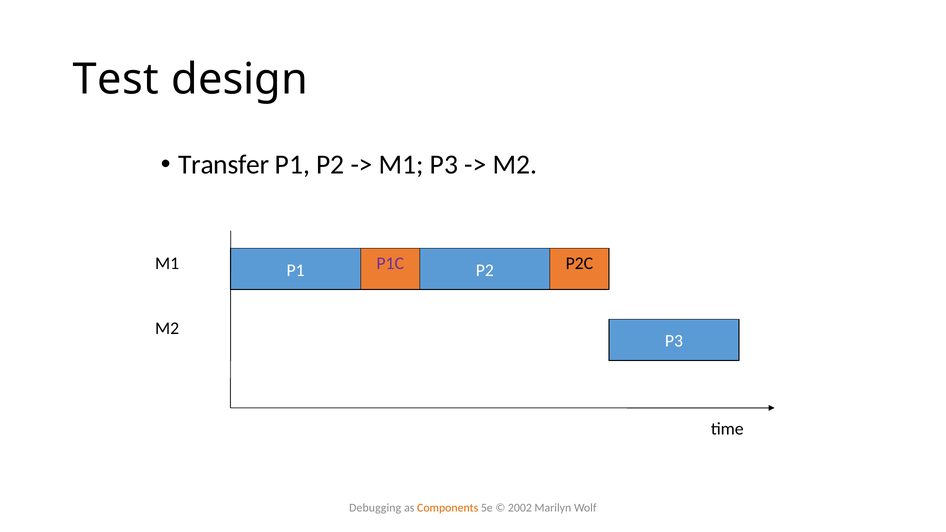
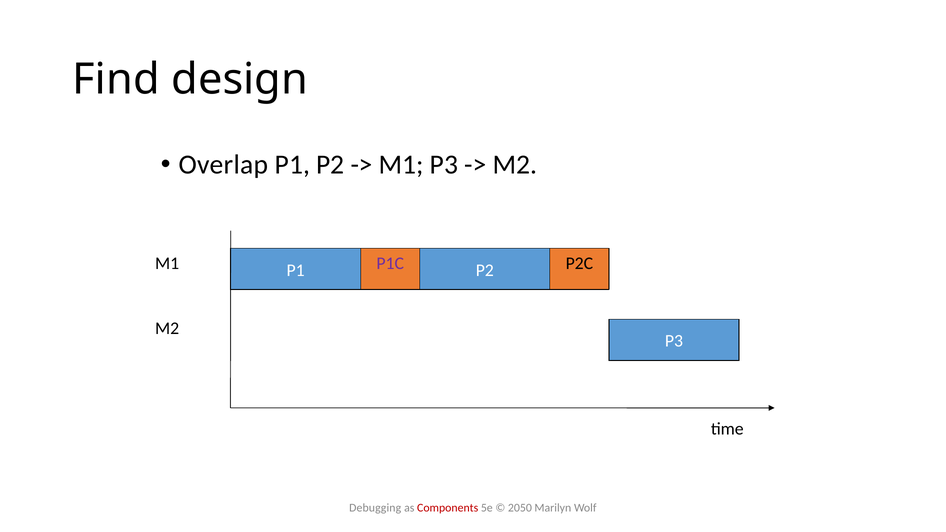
Test: Test -> Find
Transfer: Transfer -> Overlap
Components colour: orange -> red
2002: 2002 -> 2050
